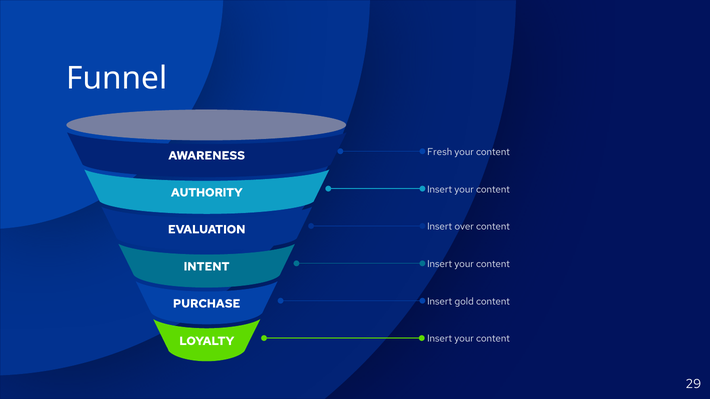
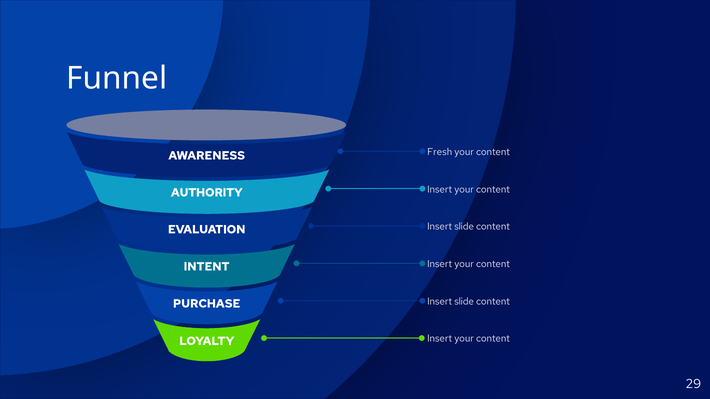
over at (464, 227): over -> slide
gold at (464, 302): gold -> slide
